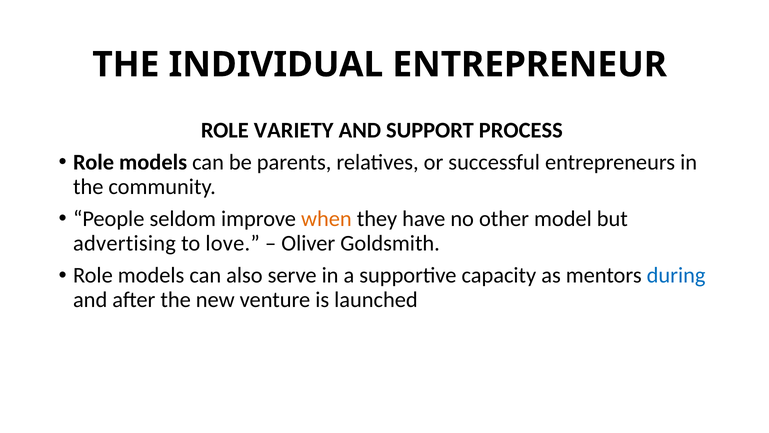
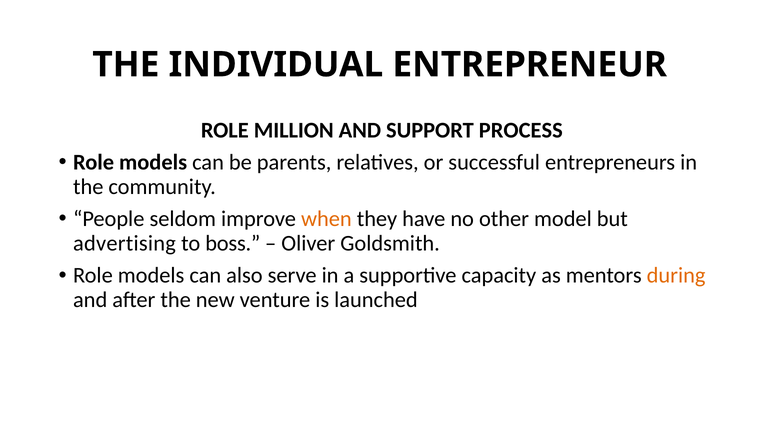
VARIETY: VARIETY -> MILLION
love: love -> boss
during colour: blue -> orange
